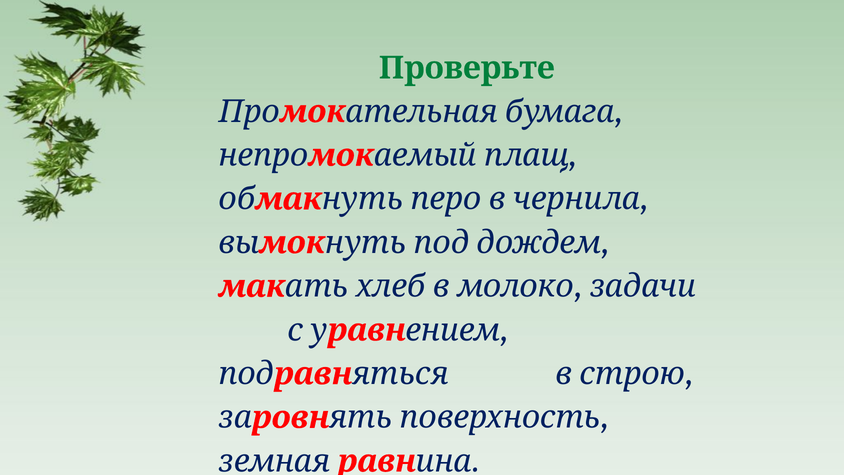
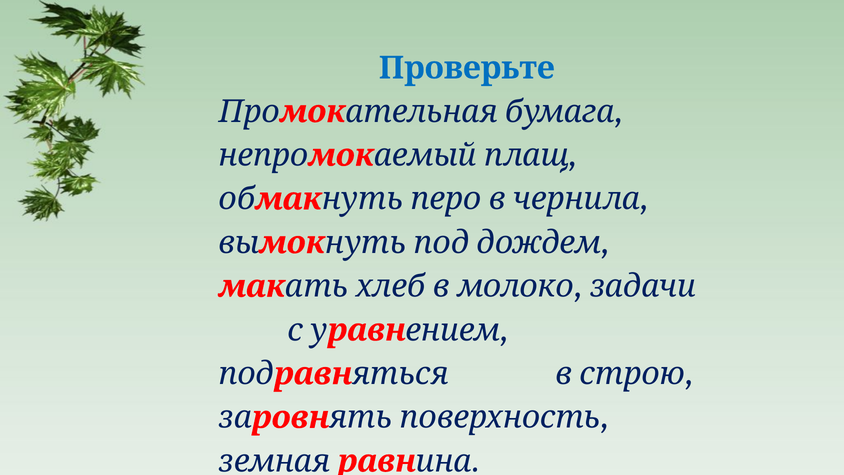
Проверьте colour: green -> blue
